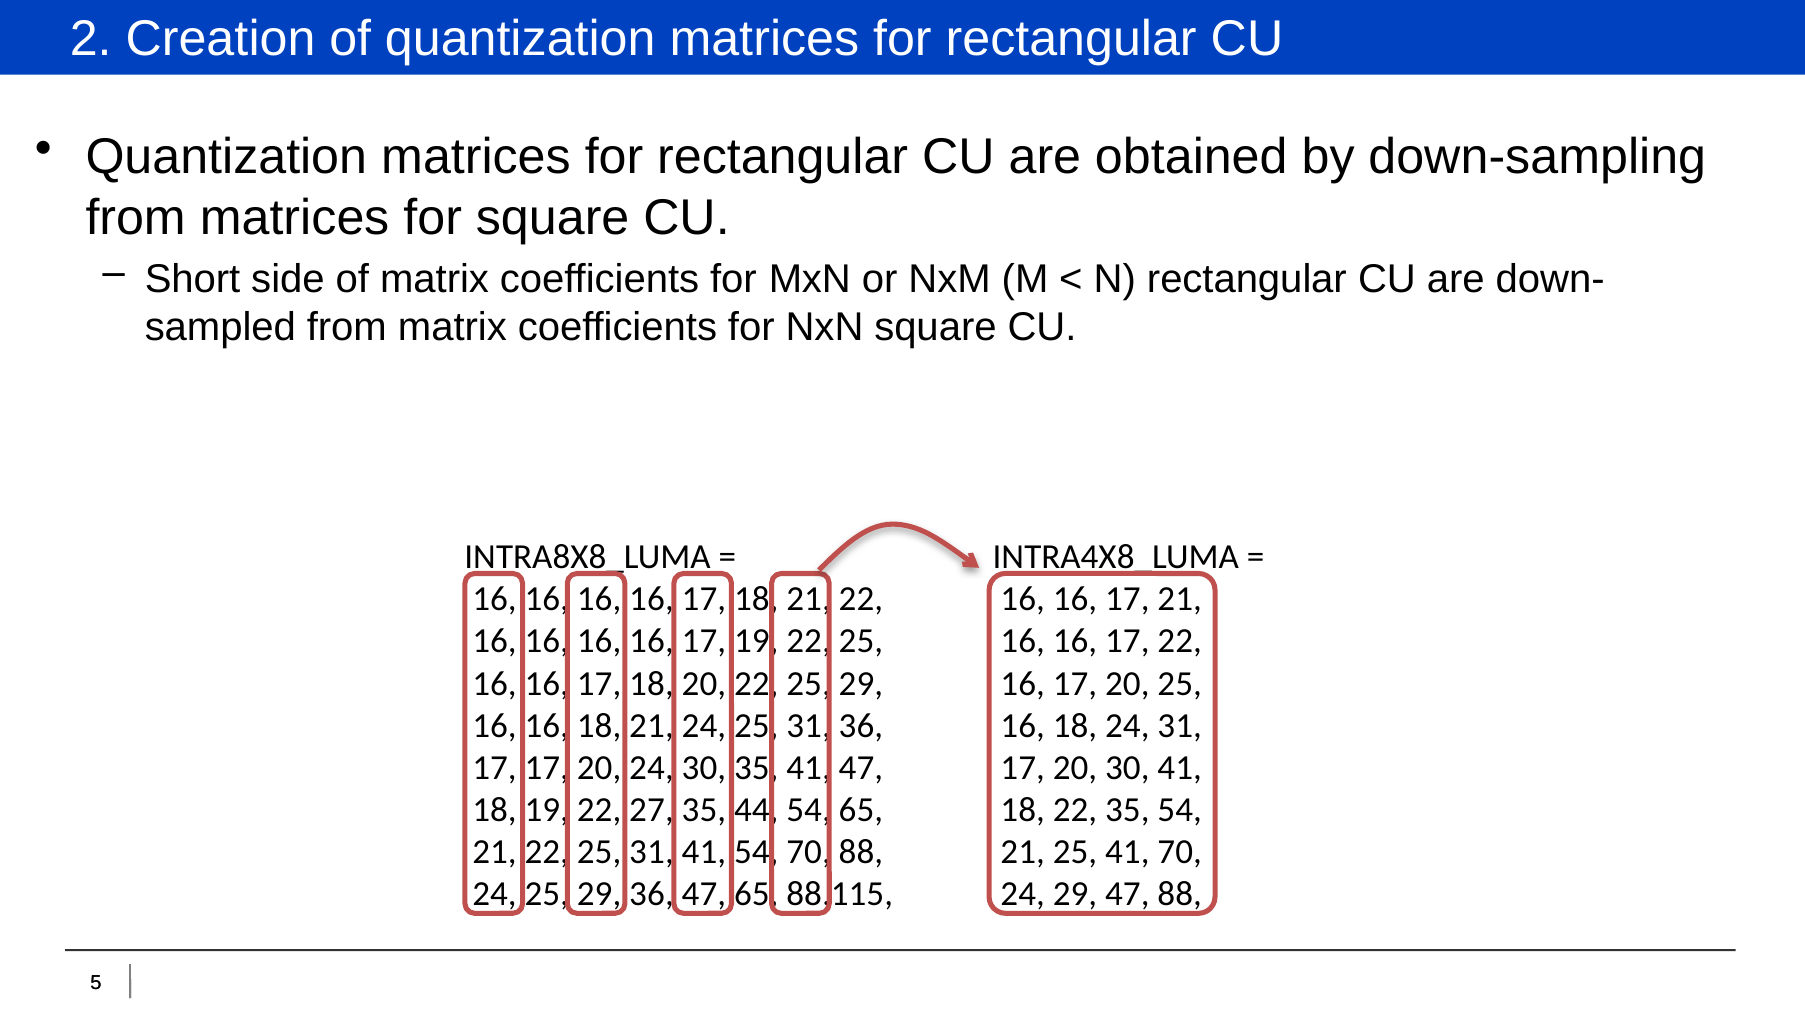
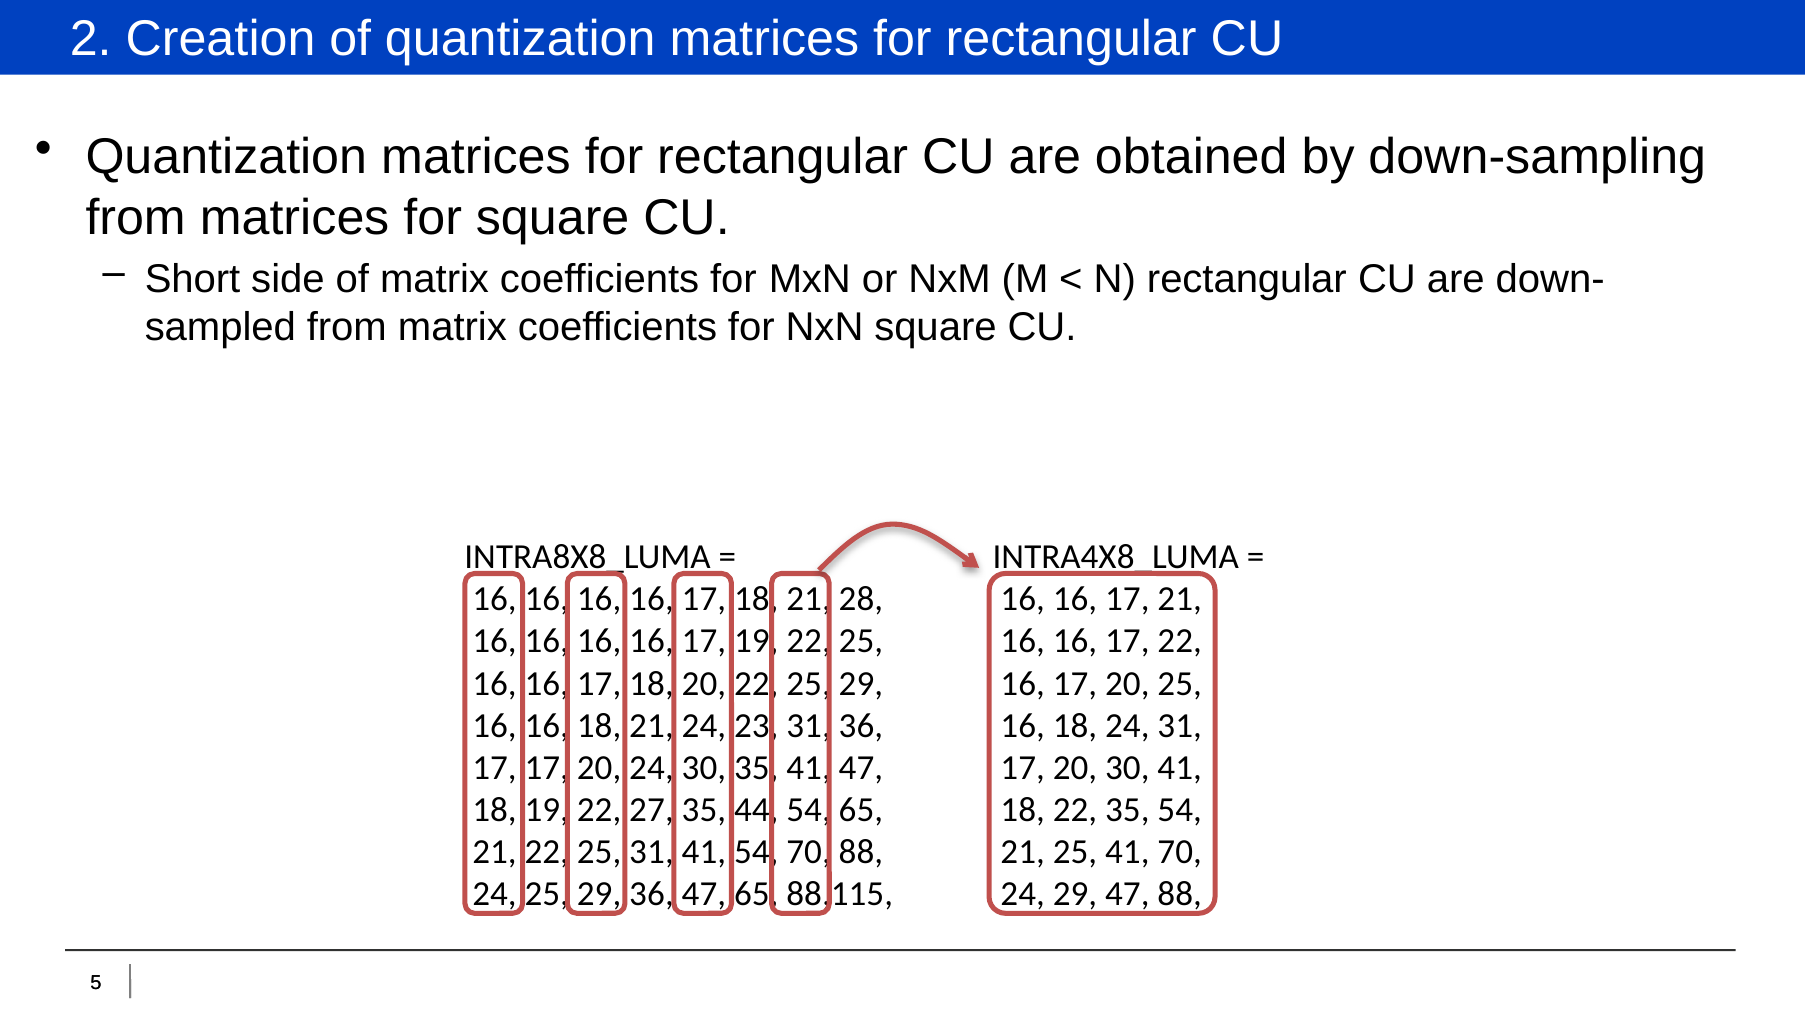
18 21 22: 22 -> 28
21 24 25: 25 -> 23
